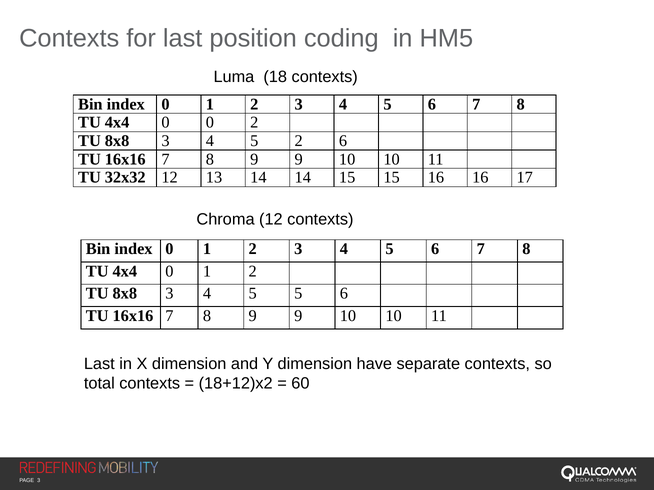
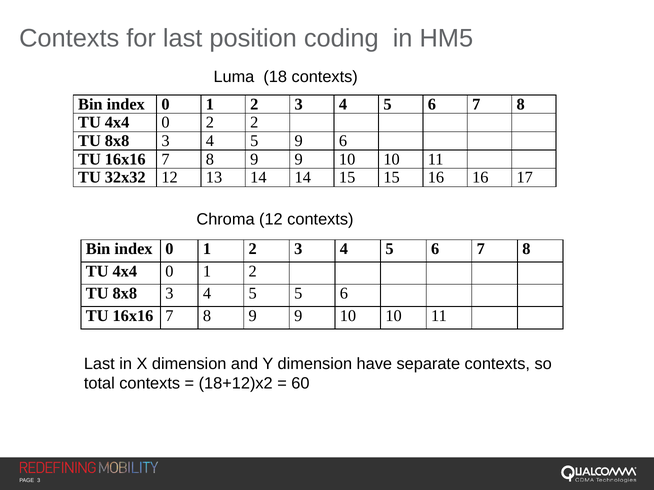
0 0: 0 -> 2
5 2: 2 -> 9
